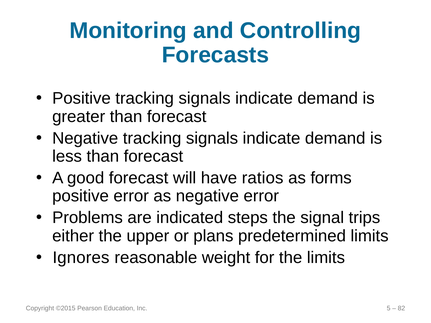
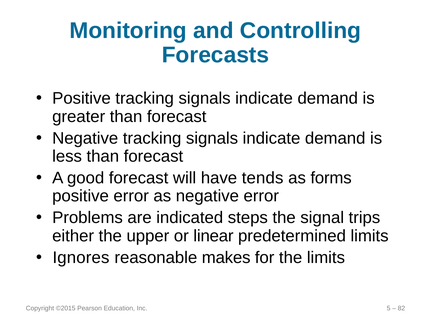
ratios: ratios -> tends
plans: plans -> linear
weight: weight -> makes
